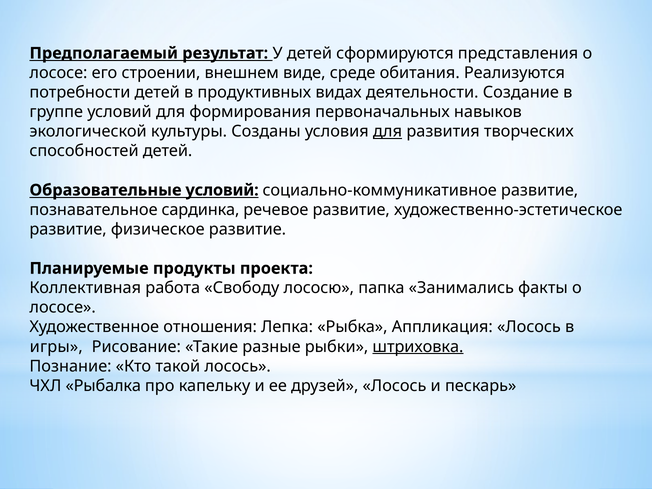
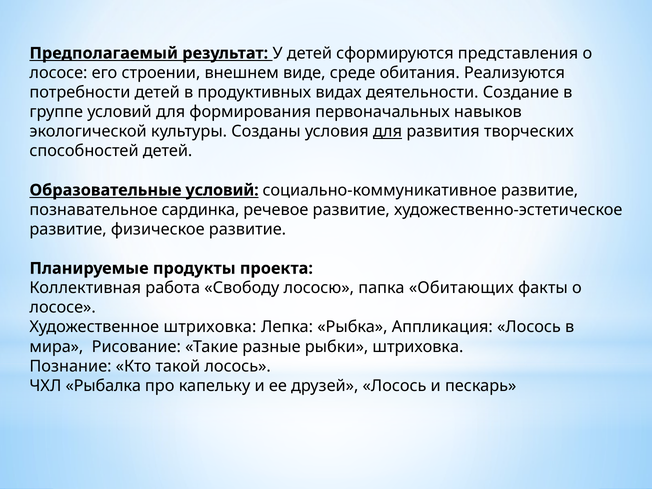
Занимались: Занимались -> Обитающих
Художественное отношения: отношения -> штриховка
игры: игры -> мира
штриховка at (418, 347) underline: present -> none
